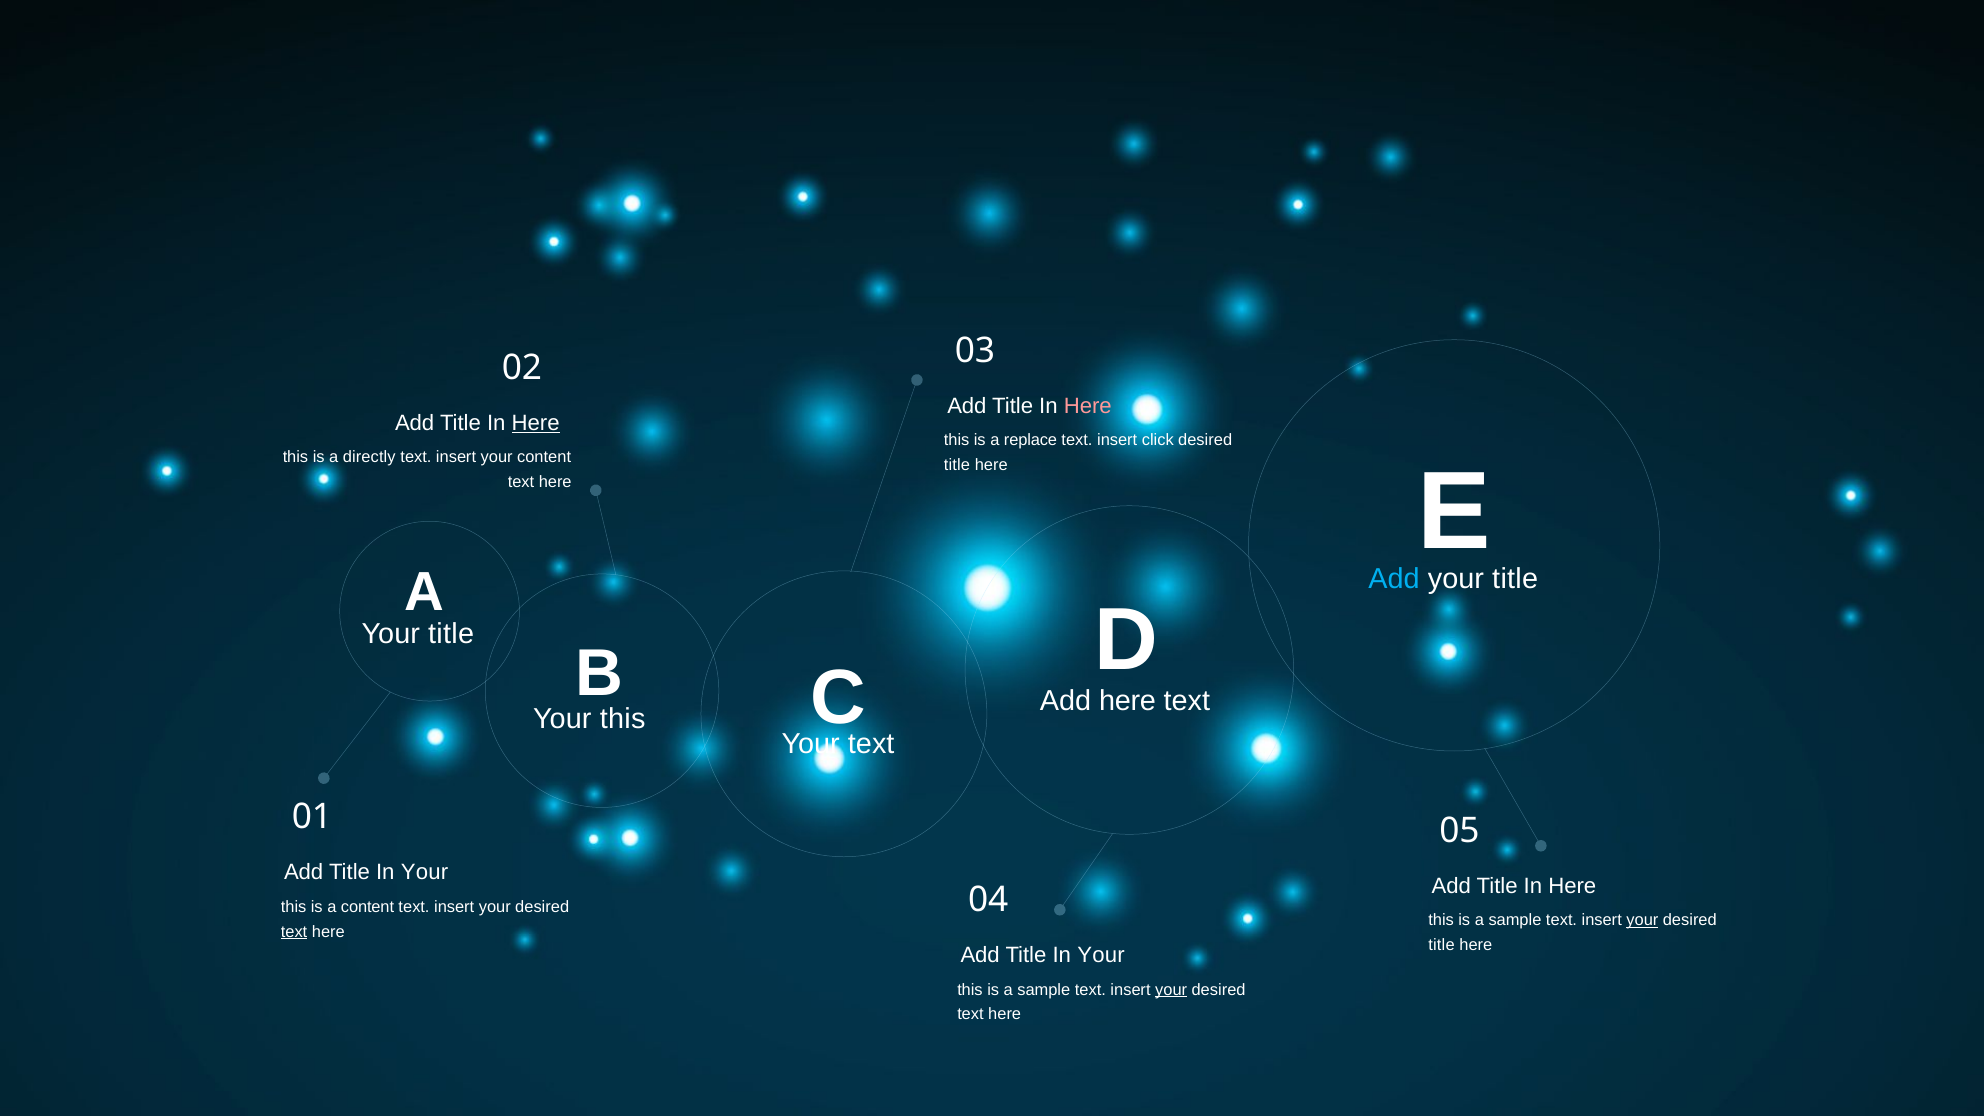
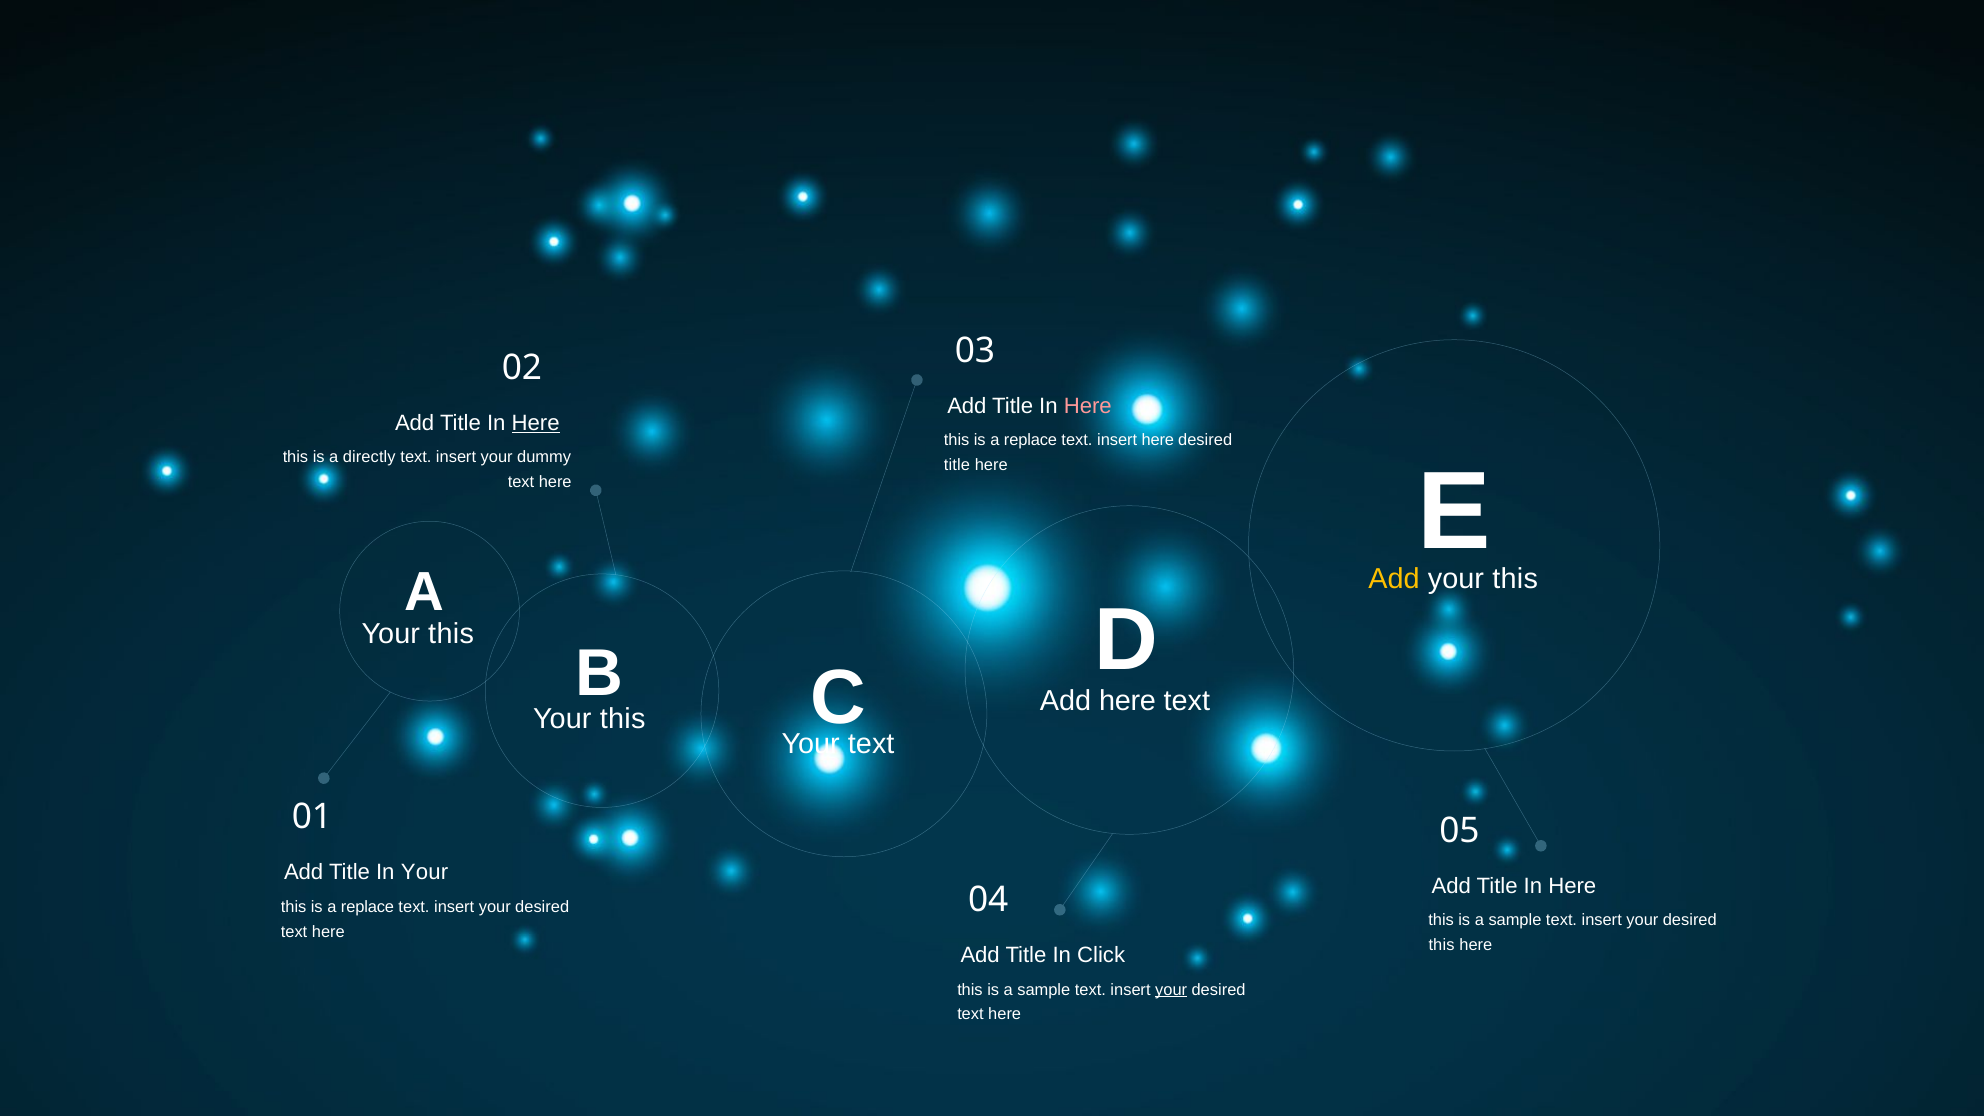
insert click: click -> here
your content: content -> dummy
Add at (1394, 579) colour: light blue -> yellow
title at (1515, 579): title -> this
title at (451, 633): title -> this
content at (368, 907): content -> replace
your at (1642, 920) underline: present -> none
text at (294, 932) underline: present -> none
title at (1442, 945): title -> this
Your at (1101, 955): Your -> Click
